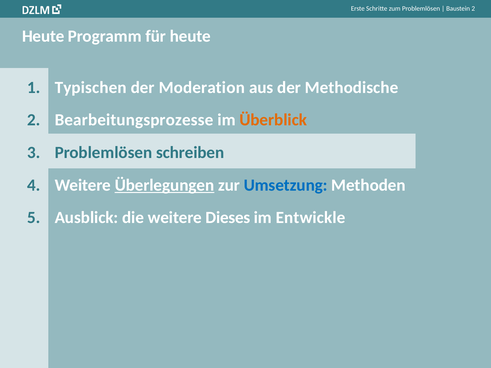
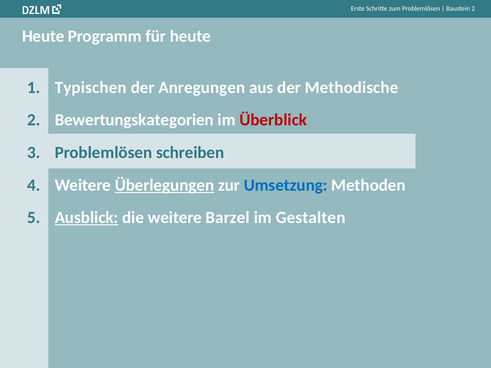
Moderation: Moderation -> Anregungen
Bearbeitungsprozesse: Bearbeitungsprozesse -> Bewertungskategorien
Überblick colour: orange -> red
Ausblick underline: none -> present
Dieses: Dieses -> Barzel
Entwickle: Entwickle -> Gestalten
